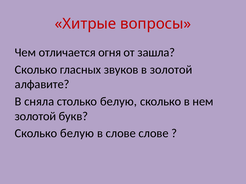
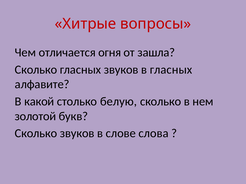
в золотой: золотой -> гласных
сняла: сняла -> какой
Сколько белую: белую -> звуков
слове слове: слове -> слова
